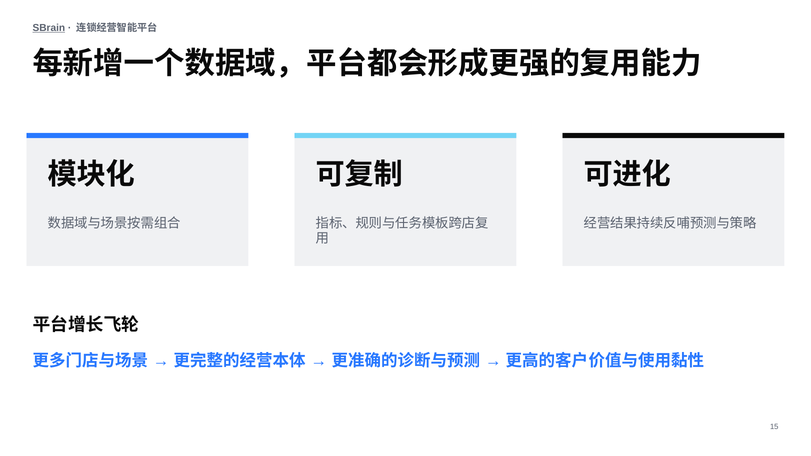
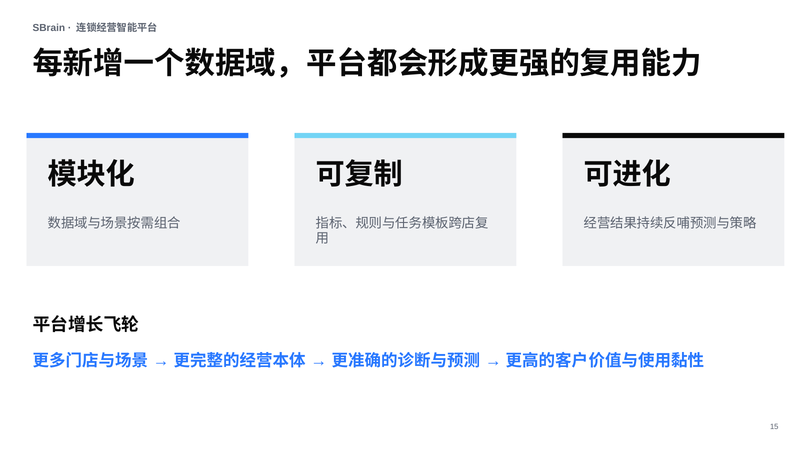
SBrain underline: present -> none
